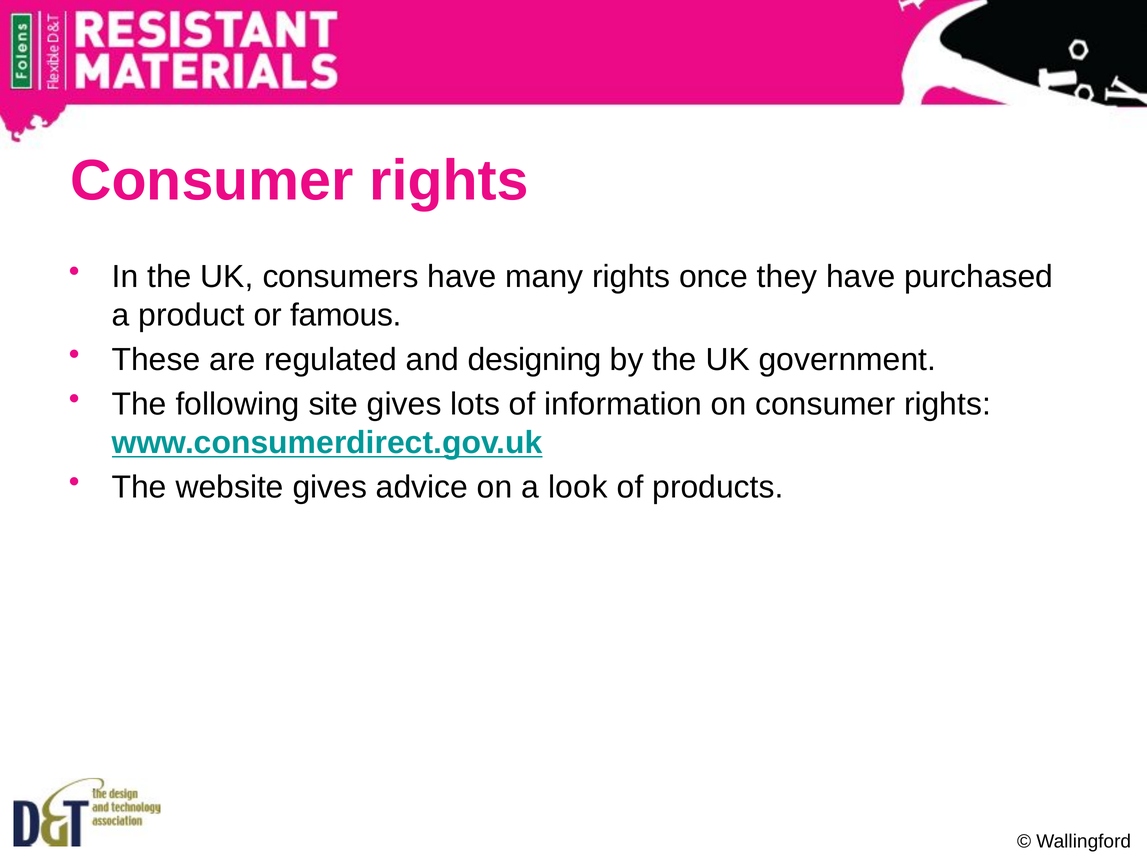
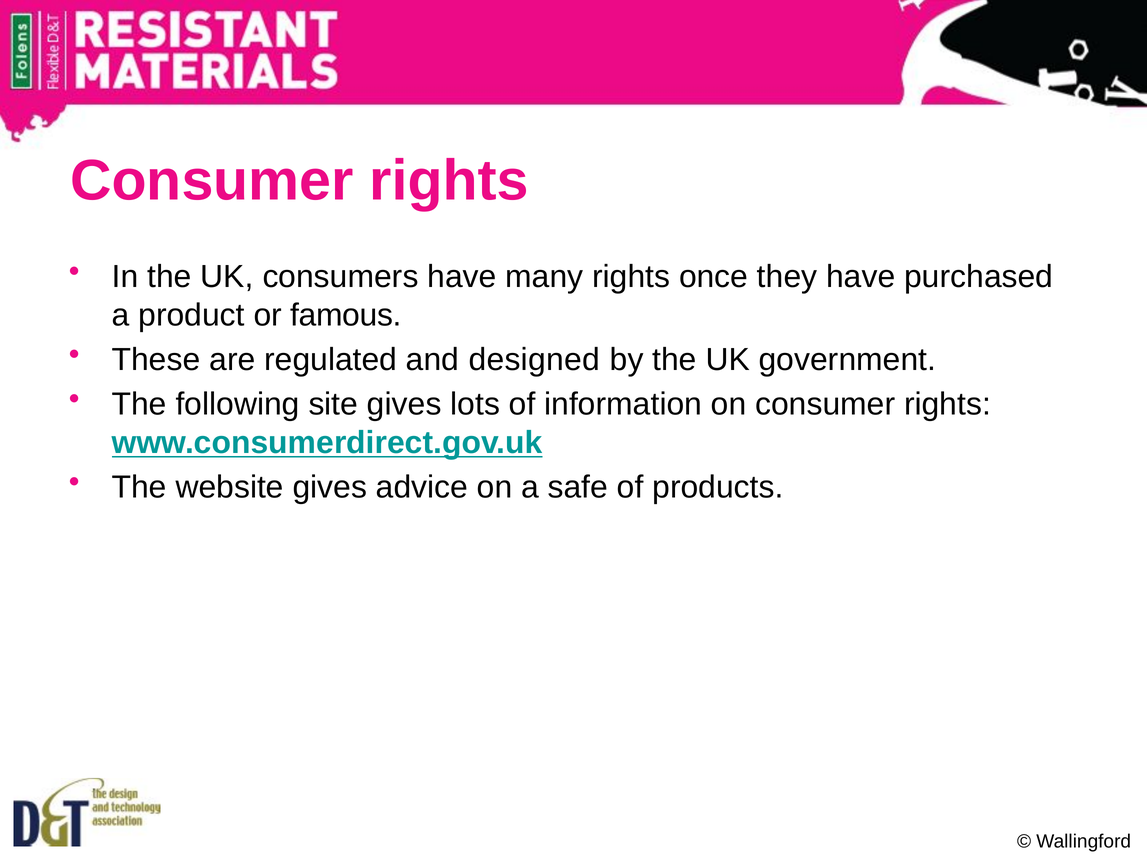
designing: designing -> designed
look: look -> safe
